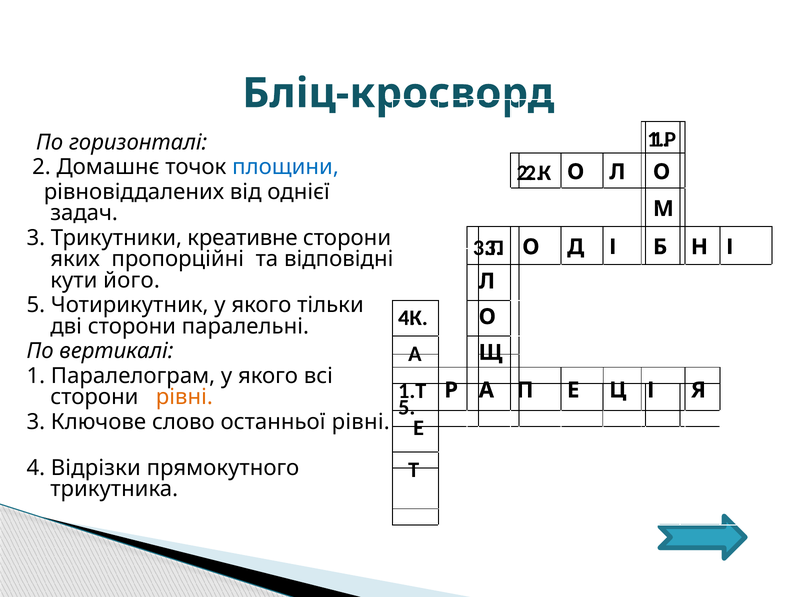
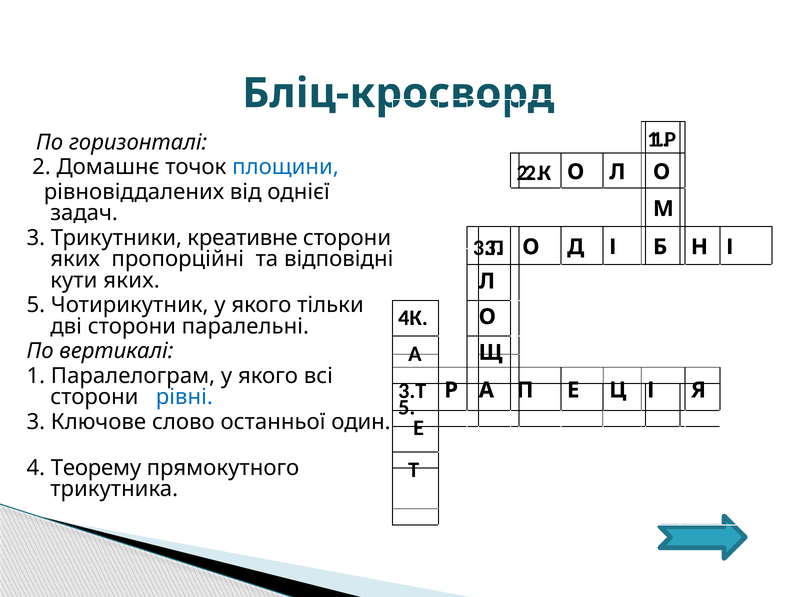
кути його: його -> яких
1.Т: 1.Т -> 3.Т
рівні at (184, 398) colour: orange -> blue
останньої рівні: рівні -> один
Відрізки: Відрізки -> Теорему
